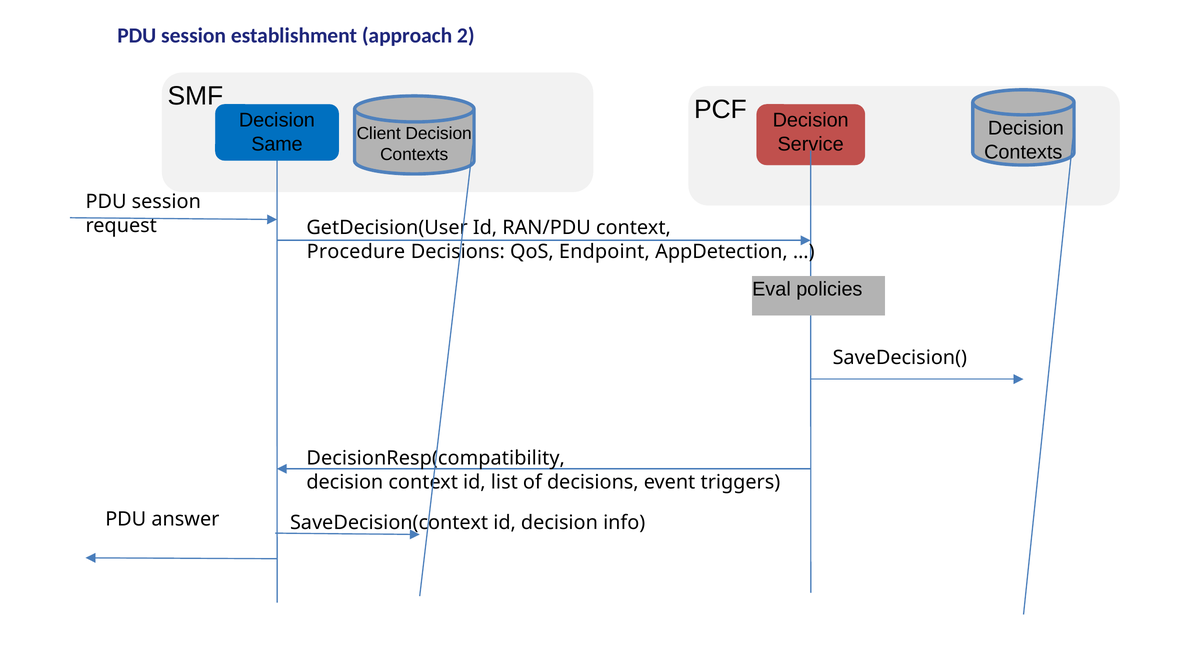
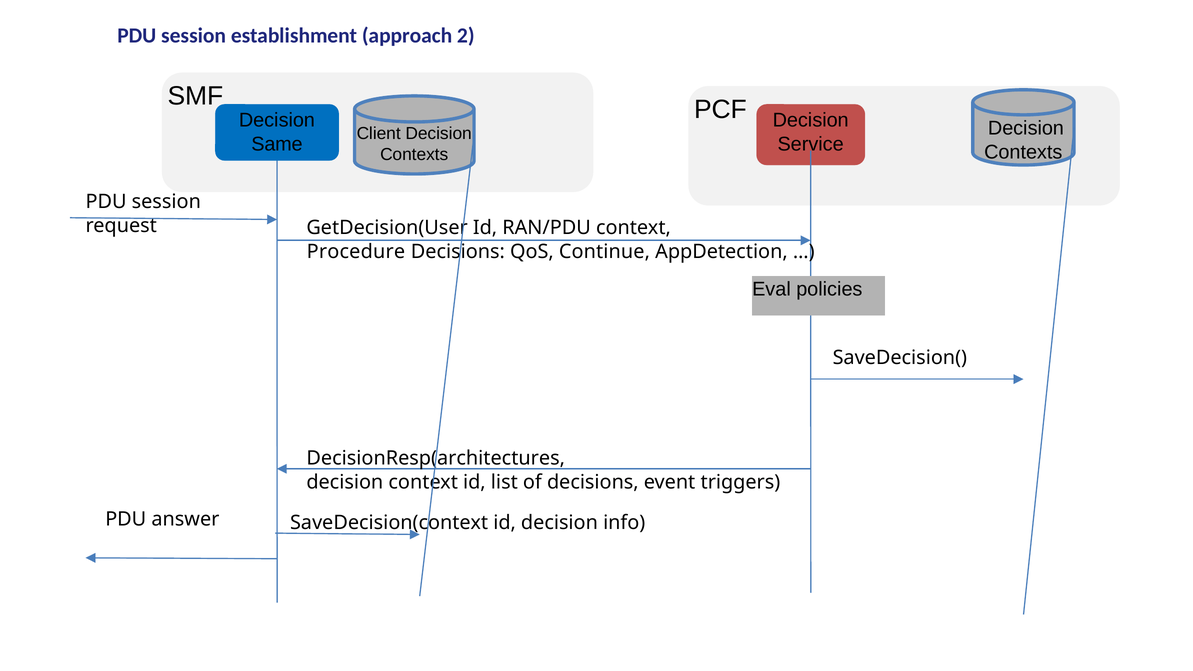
Endpoint: Endpoint -> Continue
DecisionResp(compatibility: DecisionResp(compatibility -> DecisionResp(architectures
